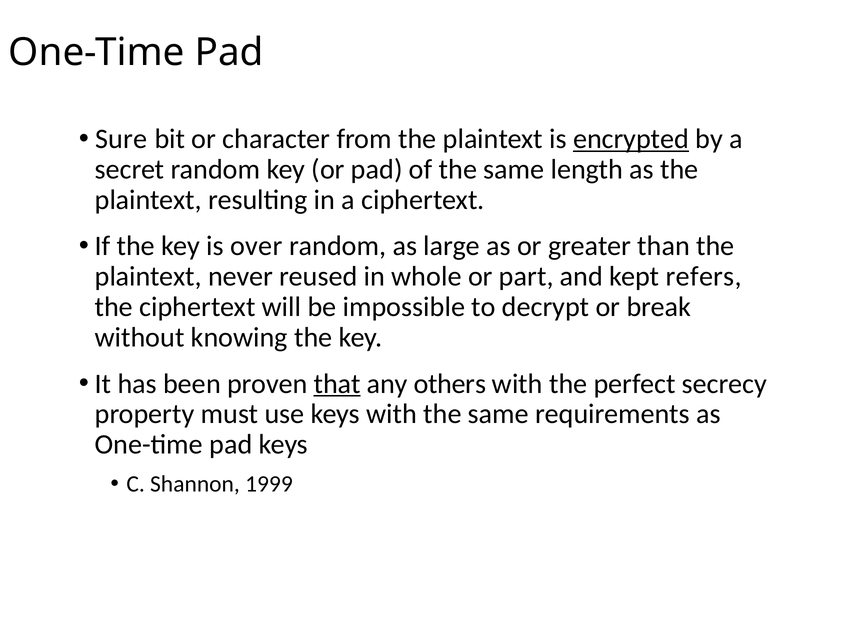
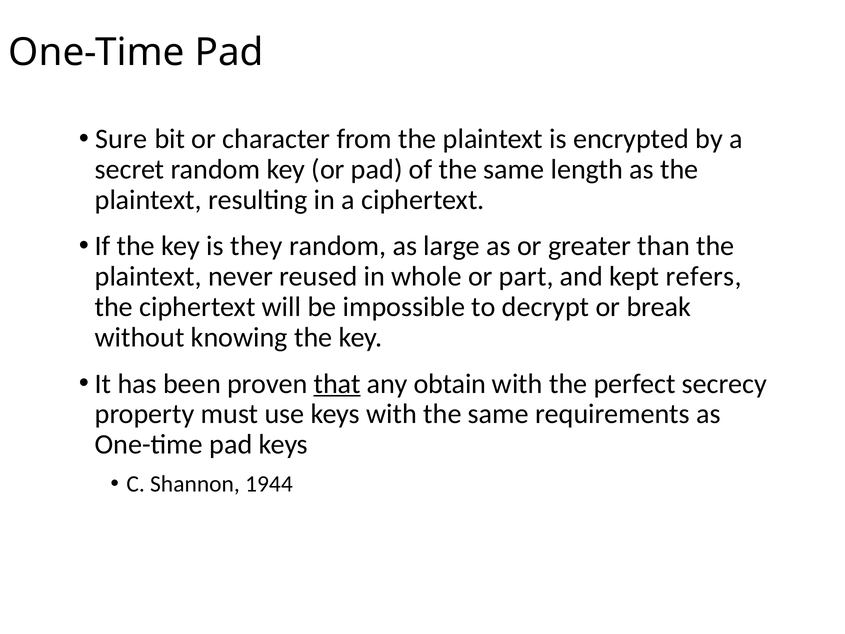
encrypted underline: present -> none
over: over -> they
others: others -> obtain
1999: 1999 -> 1944
